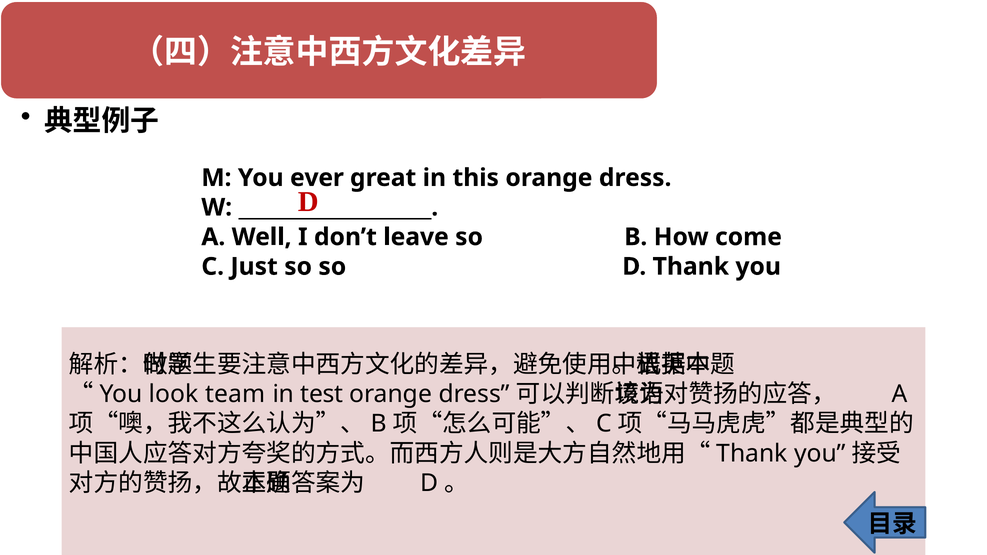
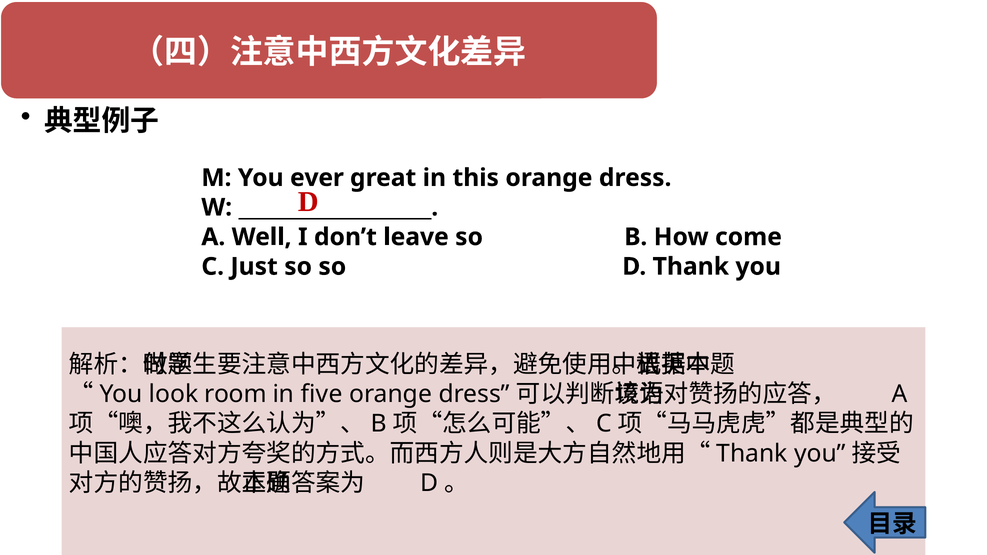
team: team -> room
test: test -> five
